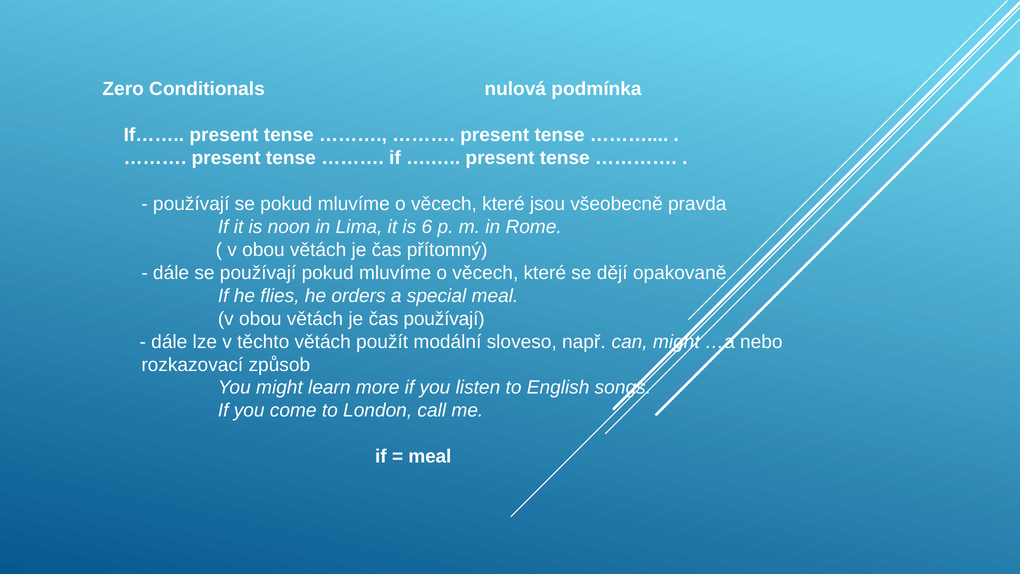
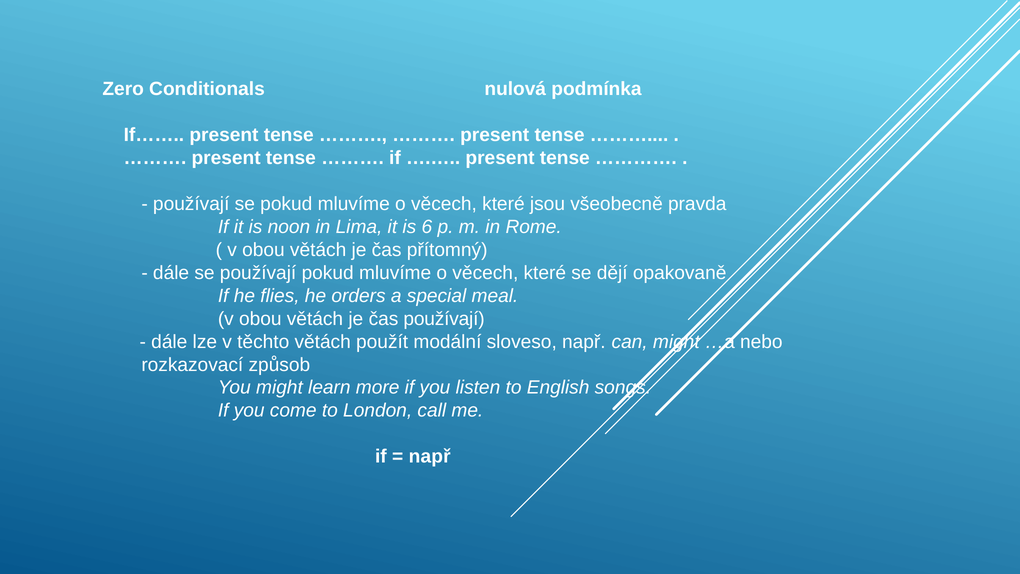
meal at (430, 456): meal -> např
